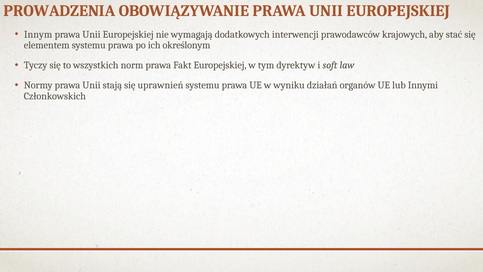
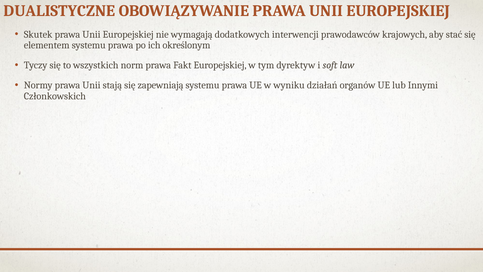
PROWADZENIA: PROWADZENIA -> DUALISTYCZNE
Innym: Innym -> Skutek
uprawnień: uprawnień -> zapewniają
